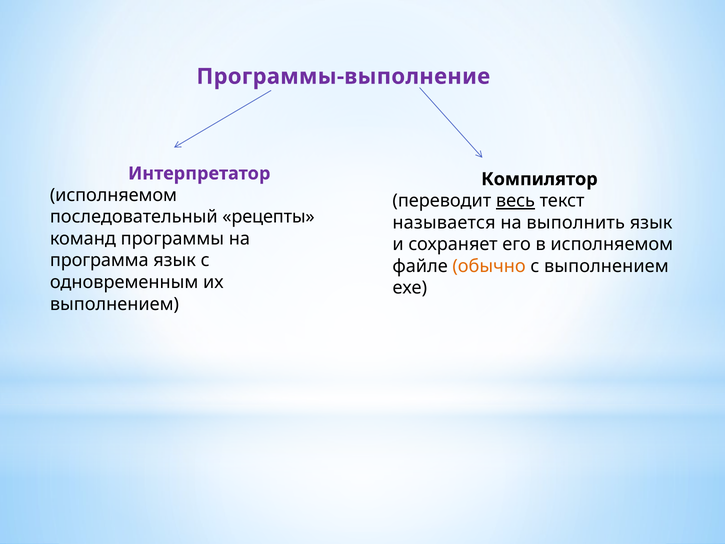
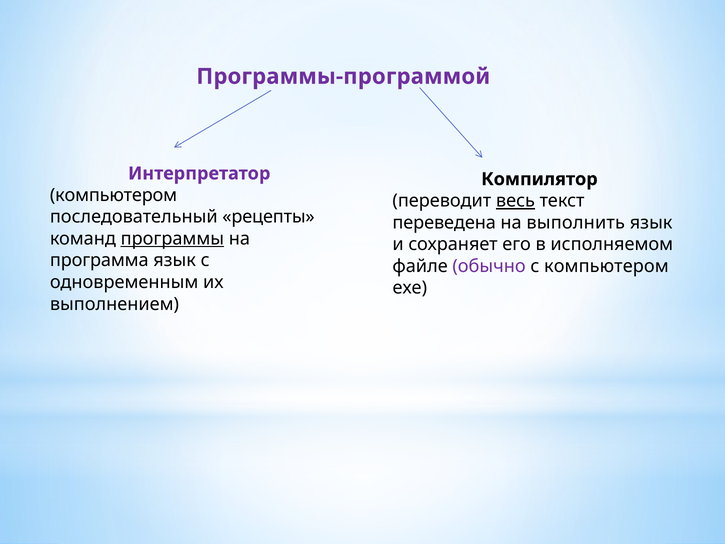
Программы-выполнение: Программы-выполнение -> Программы-программой
исполняемом at (113, 195): исполняемом -> компьютером
называется: называется -> переведена
программы underline: none -> present
обычно colour: orange -> purple
с выполнением: выполнением -> компьютером
